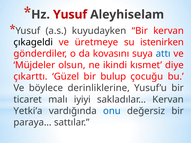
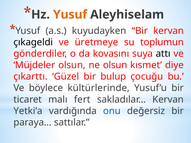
Yusuf at (70, 15) colour: red -> orange
istenirken: istenirken -> toplumun
attı colour: blue -> black
ne ikindi: ikindi -> olsun
derinliklerine: derinliklerine -> kültürlerinde
iyiyi: iyiyi -> fert
